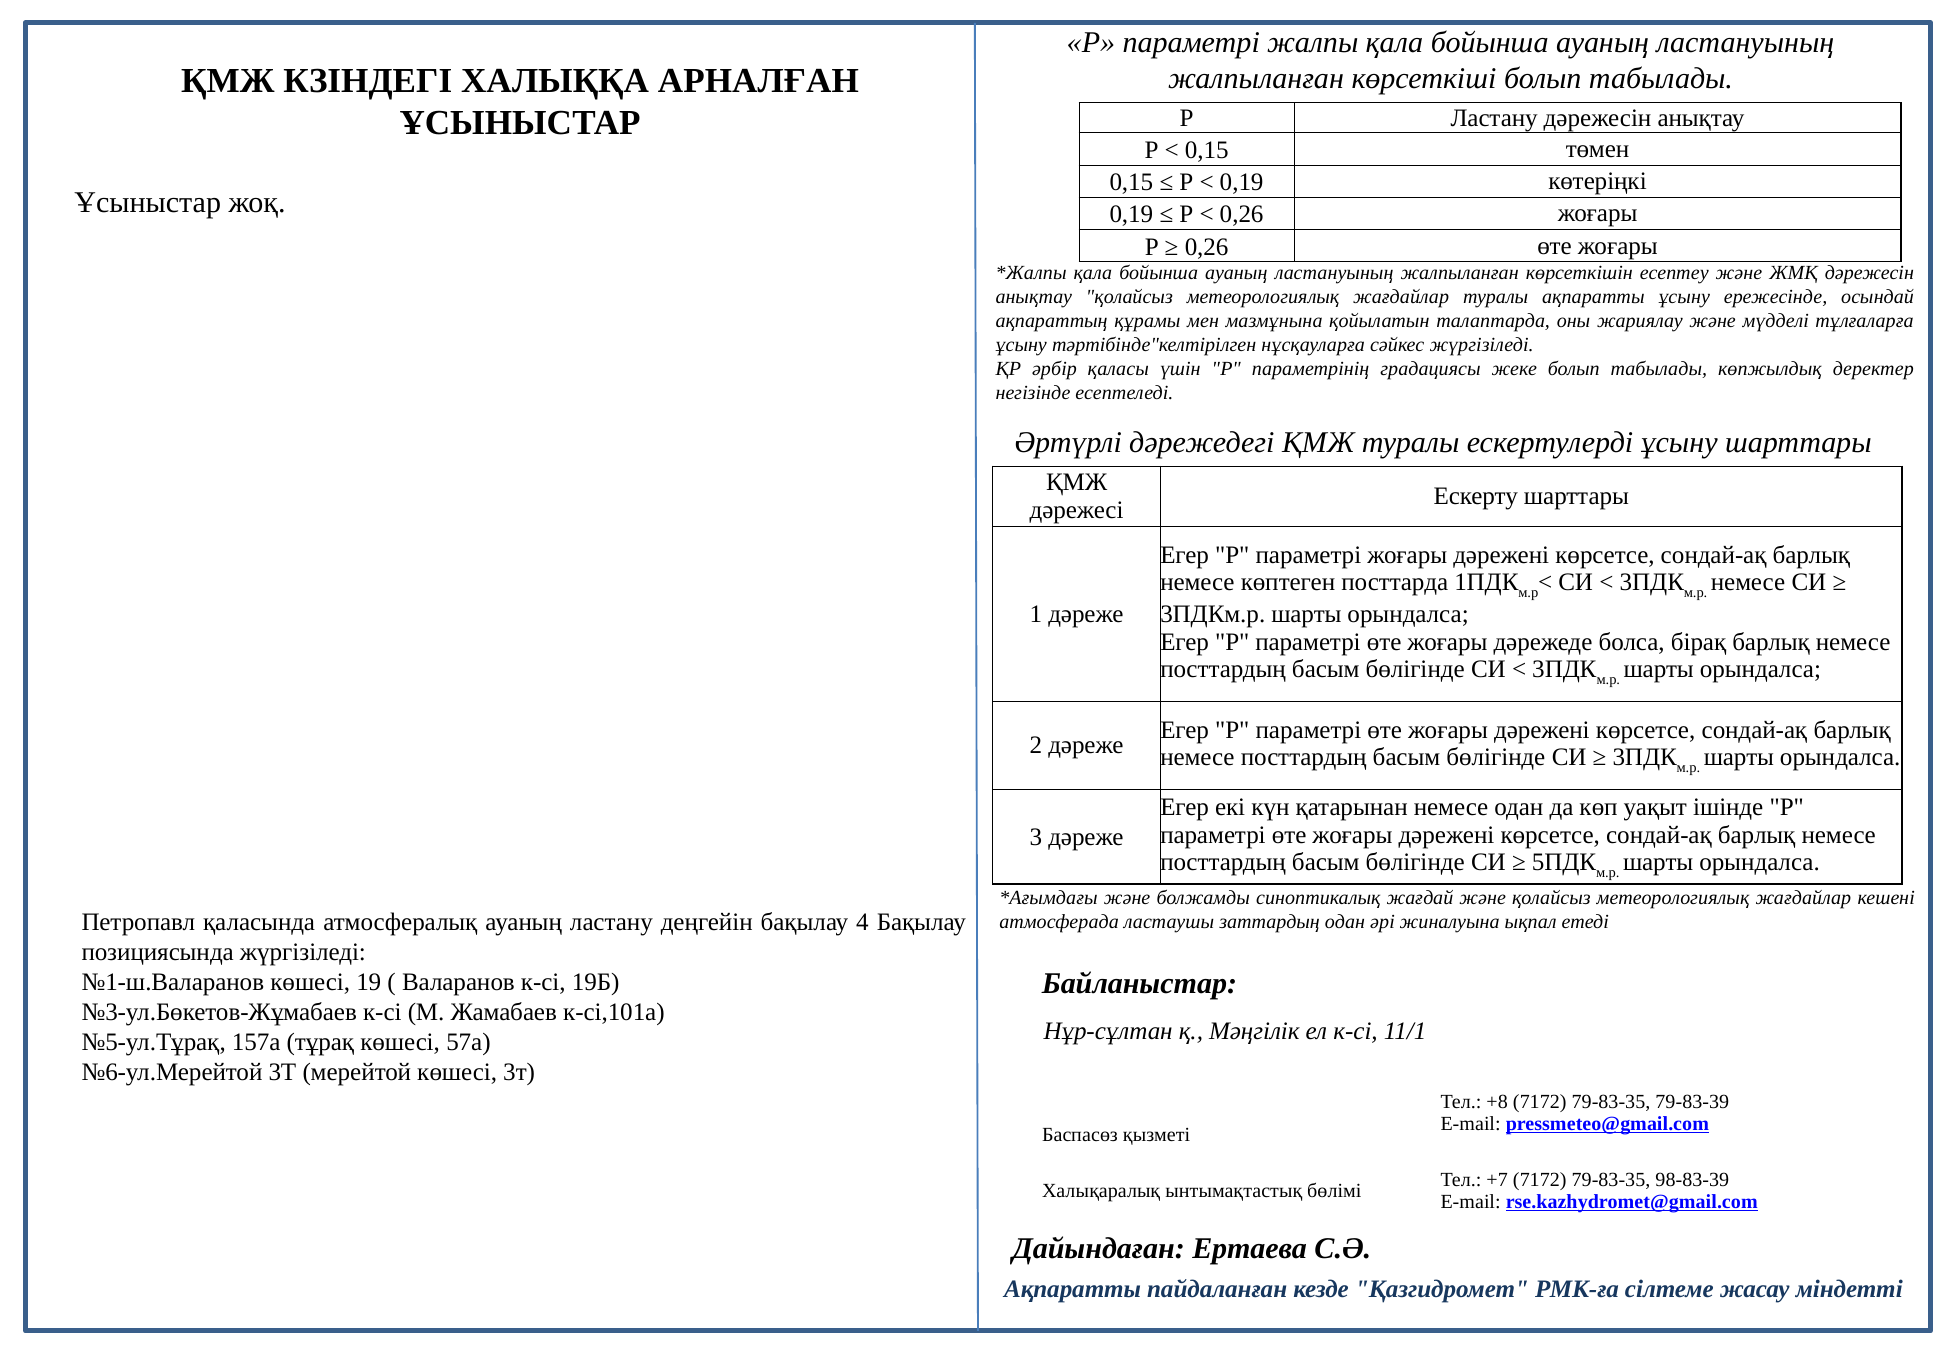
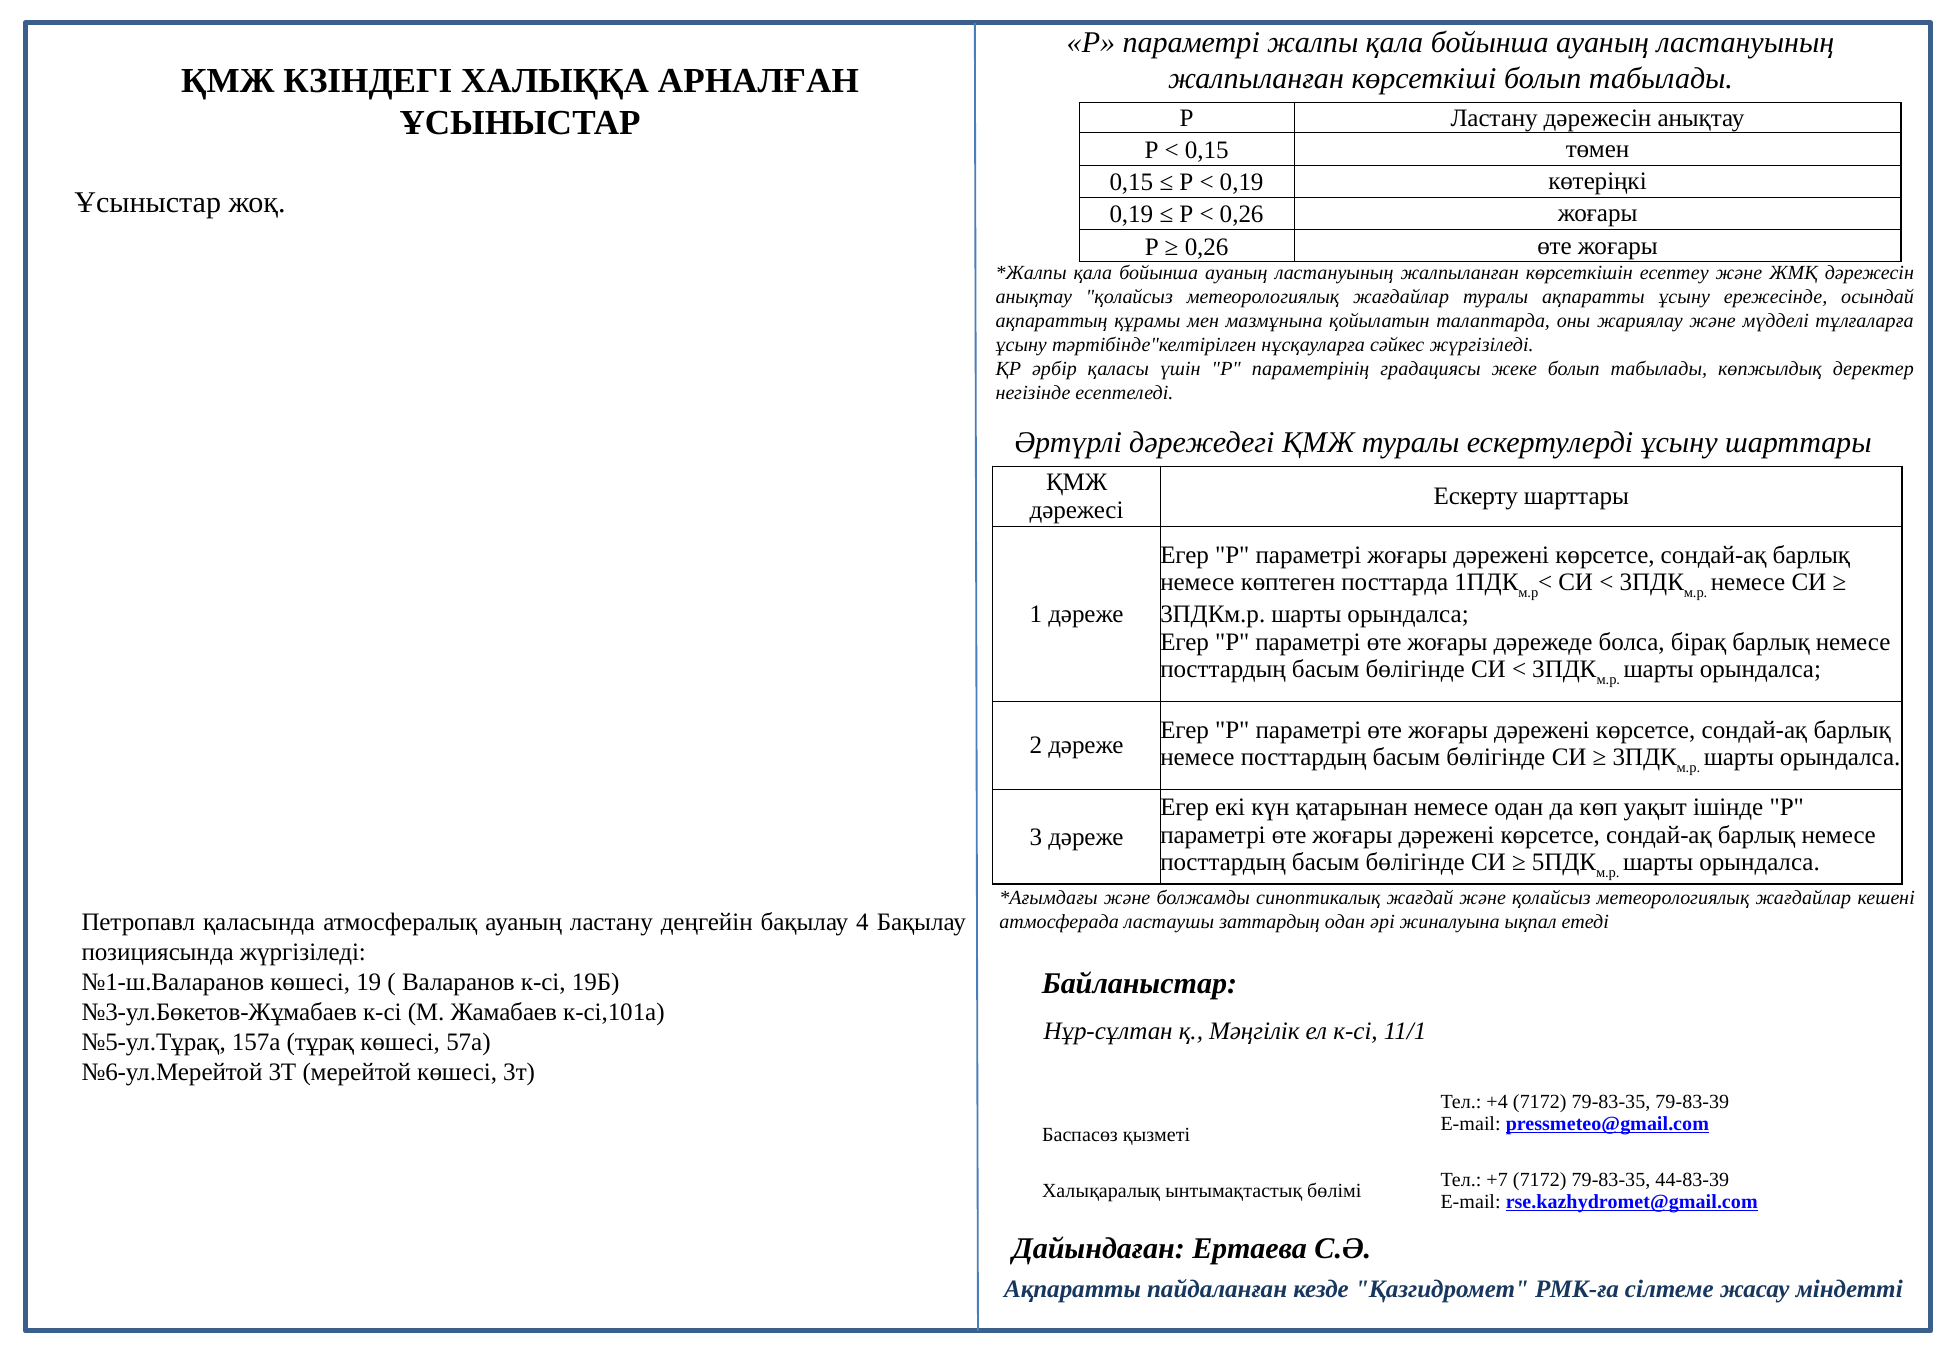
+8: +8 -> +4
98-83-39: 98-83-39 -> 44-83-39
